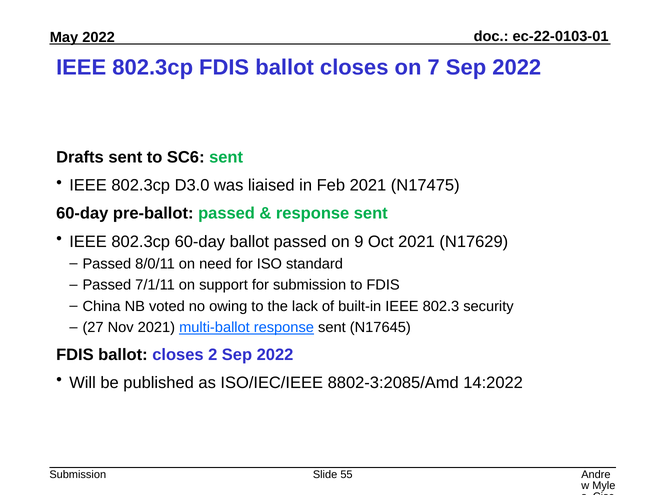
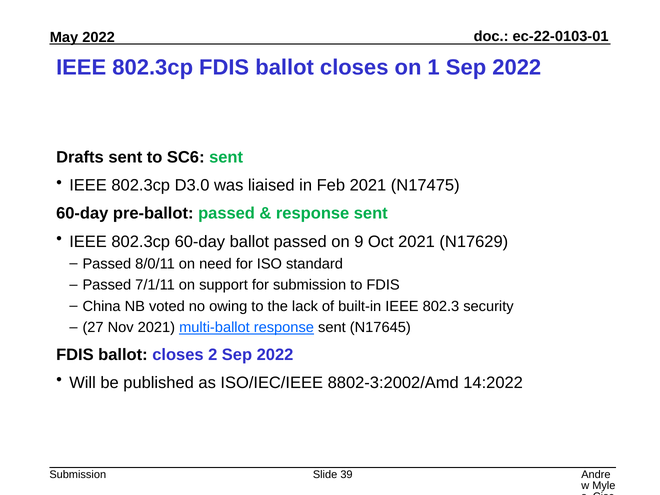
7: 7 -> 1
8802-3:2085/Amd: 8802-3:2085/Amd -> 8802-3:2002/Amd
55: 55 -> 39
